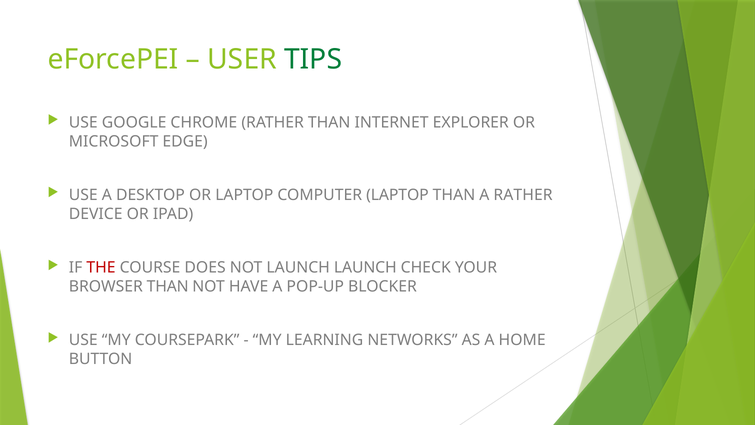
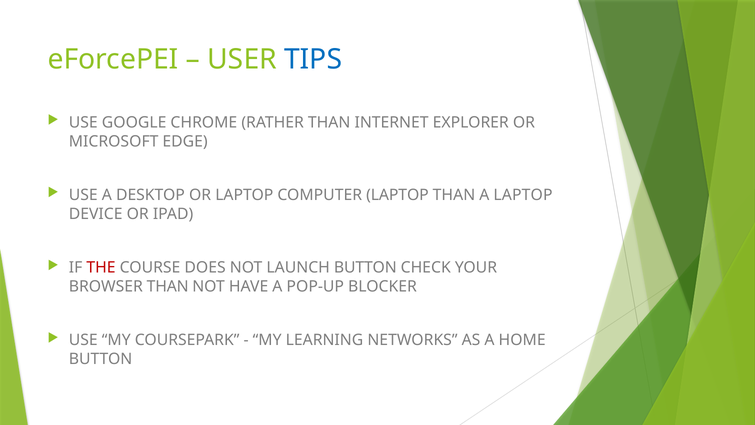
TIPS colour: green -> blue
A RATHER: RATHER -> LAPTOP
LAUNCH LAUNCH: LAUNCH -> BUTTON
